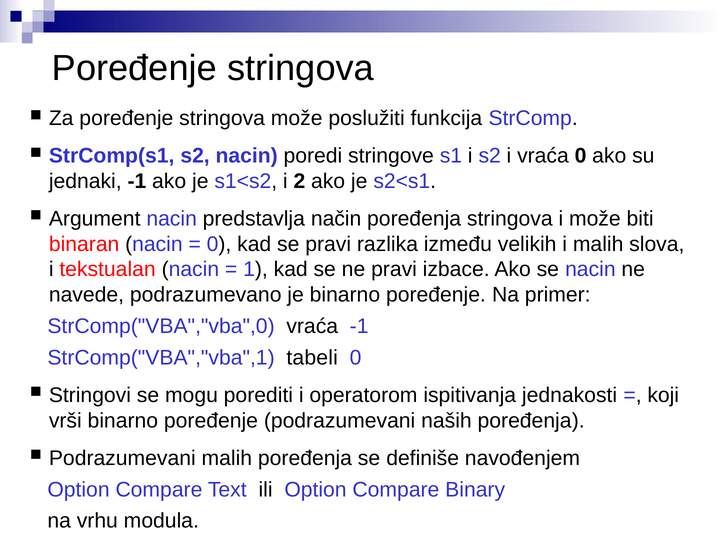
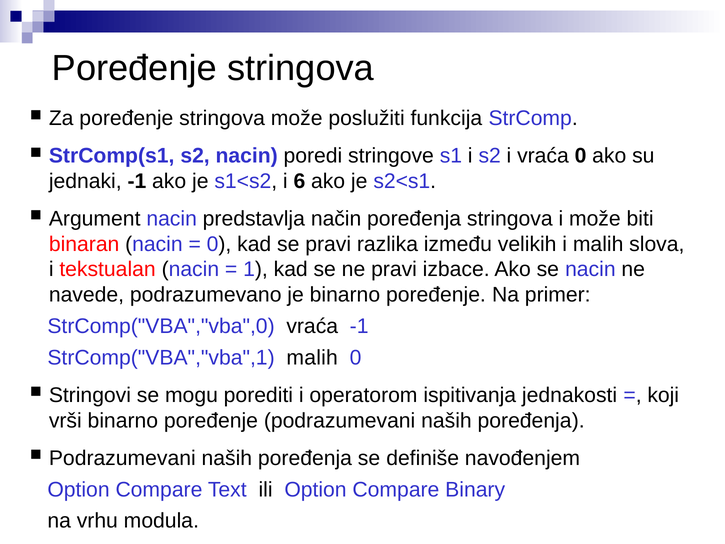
2: 2 -> 6
StrComp("VBA","vba",1 tabeli: tabeli -> malih
malih at (227, 458): malih -> naših
